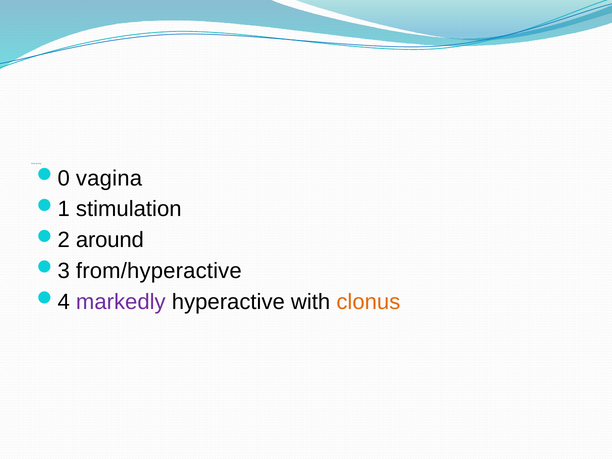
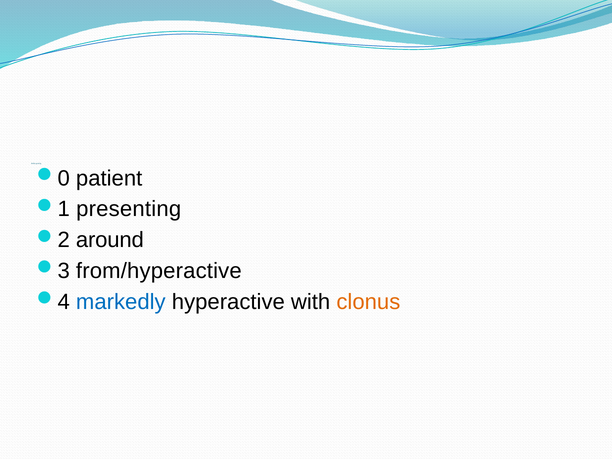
vagina: vagina -> patient
stimulation: stimulation -> presenting
markedly colour: purple -> blue
